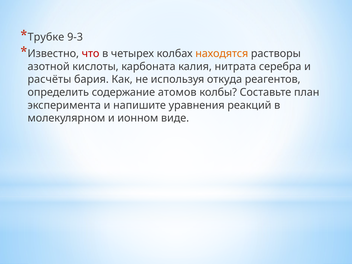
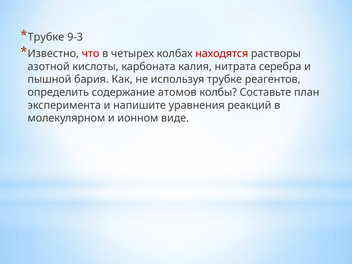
находятся colour: orange -> red
расчёты: расчёты -> пышной
используя откуда: откуда -> трубке
